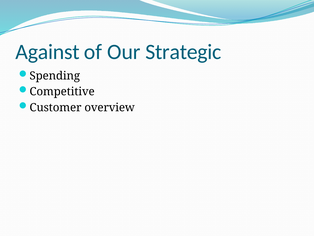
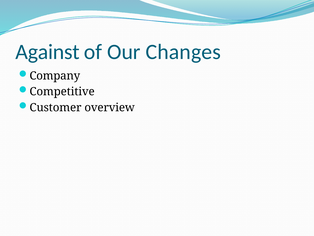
Strategic: Strategic -> Changes
Spending: Spending -> Company
